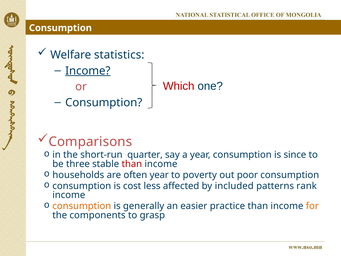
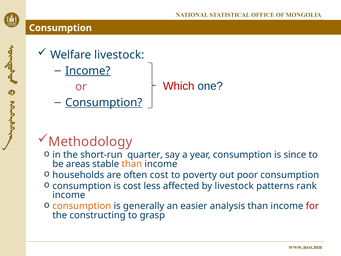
Welfare statistics: statistics -> livestock
Consumption at (104, 103) underline: none -> present
Comparisons: Comparisons -> Methodology
three: three -> areas
than at (132, 164) colour: red -> orange
often year: year -> cost
by included: included -> livestock
practice: practice -> analysis
for colour: orange -> red
components: components -> constructing
